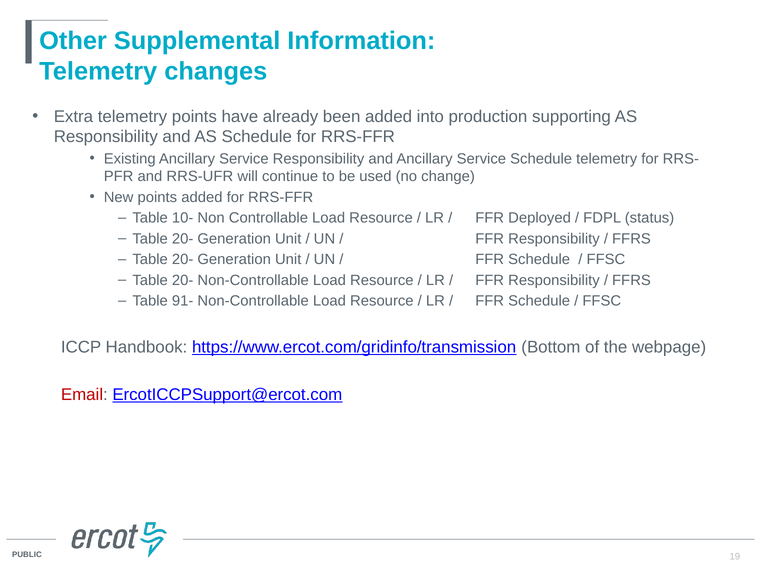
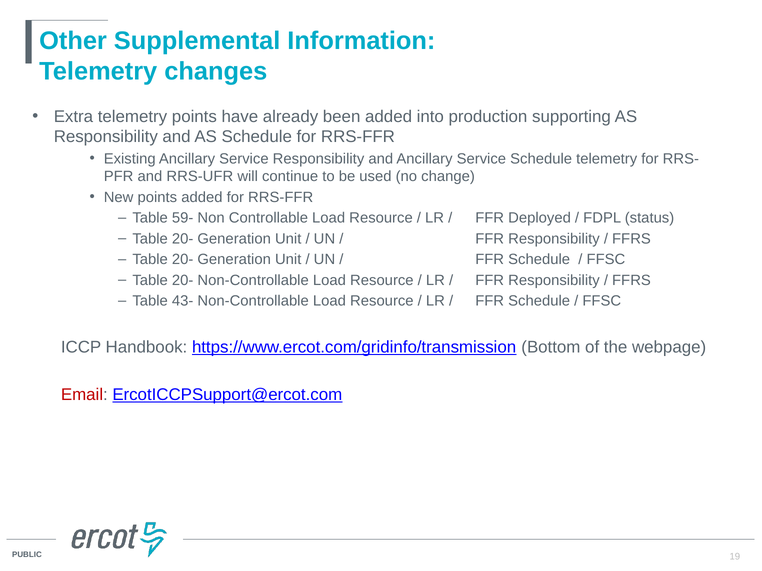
10-: 10- -> 59-
91-: 91- -> 43-
